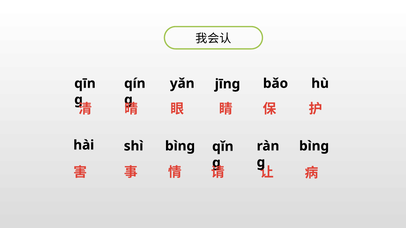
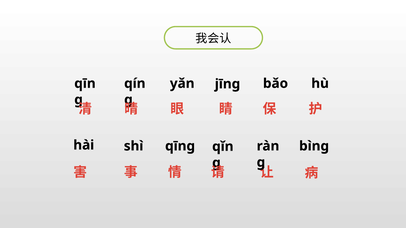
bìng at (180, 146): bìng -> qīng
